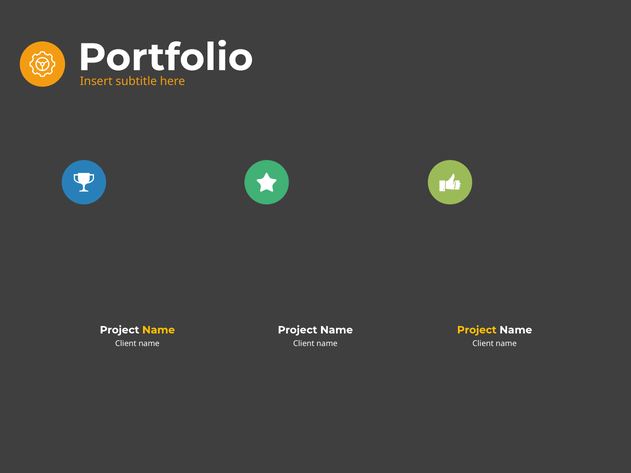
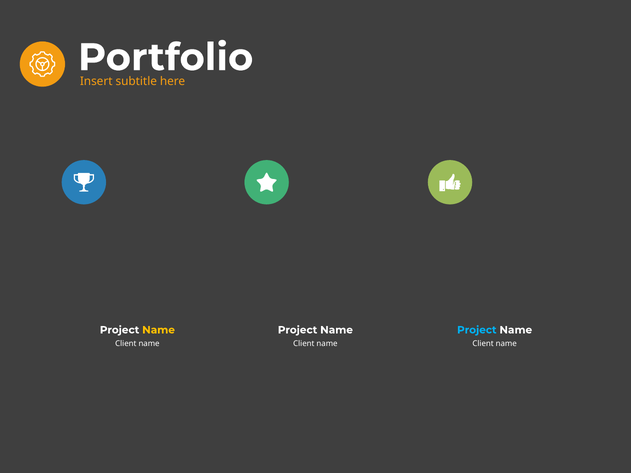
Project at (477, 330) colour: yellow -> light blue
